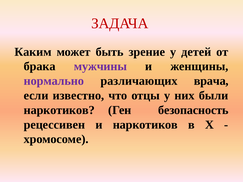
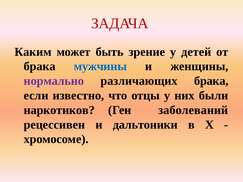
мужчины colour: purple -> blue
различающих врача: врача -> брака
безопасность: безопасность -> заболеваний
и наркотиков: наркотиков -> дальтоники
